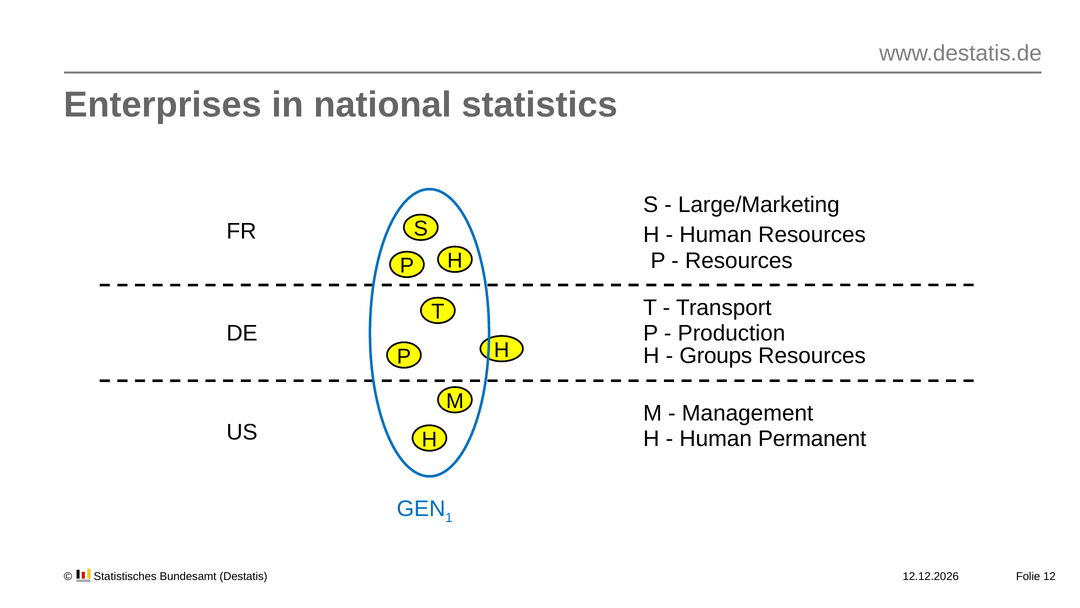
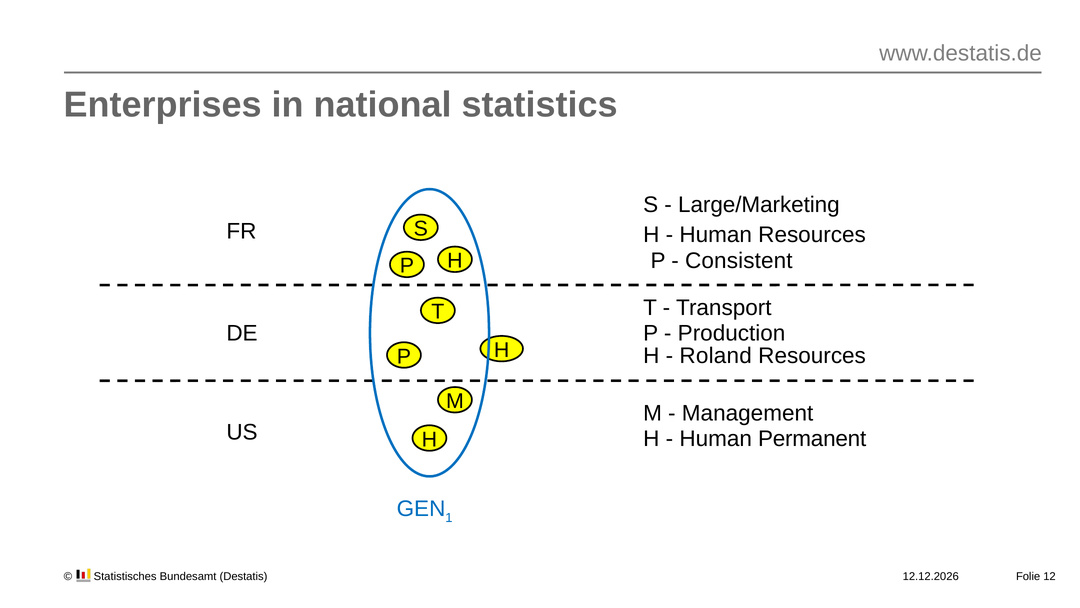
Resources at (739, 261): Resources -> Consistent
Groups: Groups -> Roland
